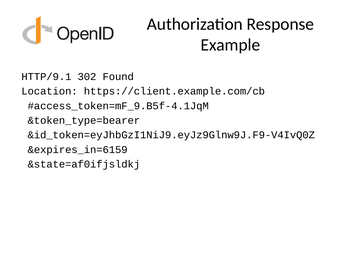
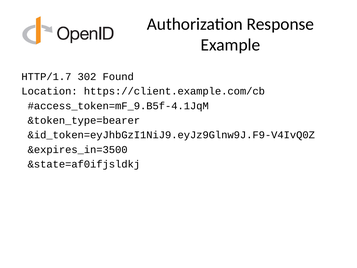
HTTP/9.1: HTTP/9.1 -> HTTP/1.7
&expires_in=6159: &expires_in=6159 -> &expires_in=3500
